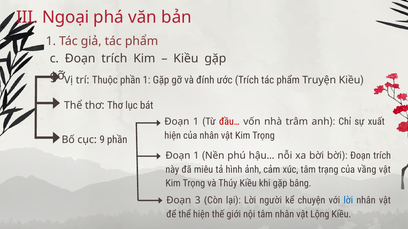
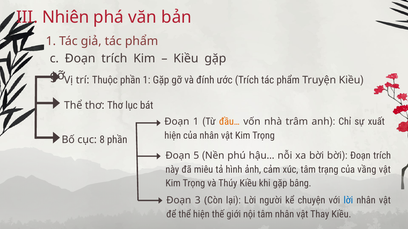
Ngoại: Ngoại -> Nhiên
đầu… colour: red -> orange
9: 9 -> 8
1 at (196, 156): 1 -> 5
Lộng: Lộng -> Thay
